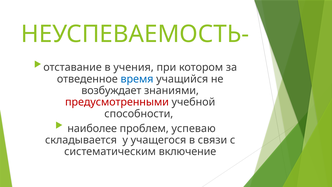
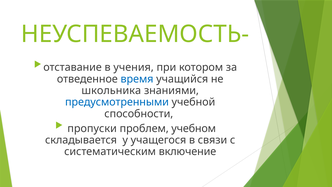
возбуждает: возбуждает -> школьника
предусмотренными colour: red -> blue
наиболее: наиболее -> пропуски
успеваю: успеваю -> учебном
